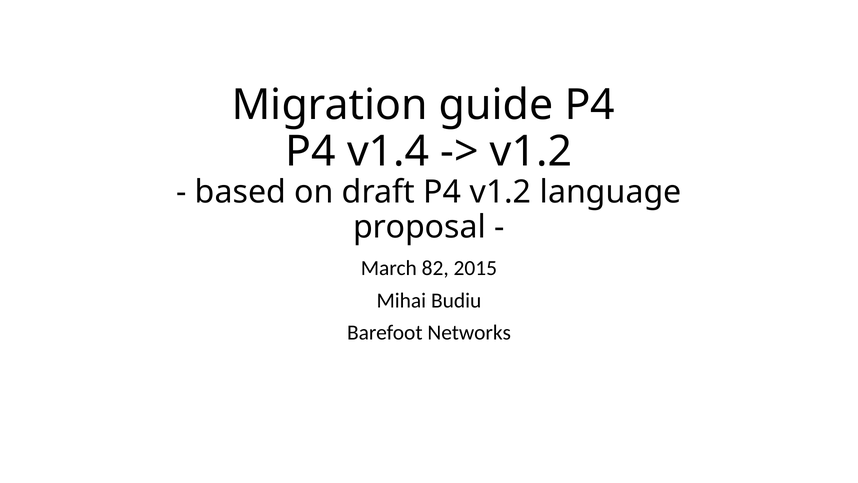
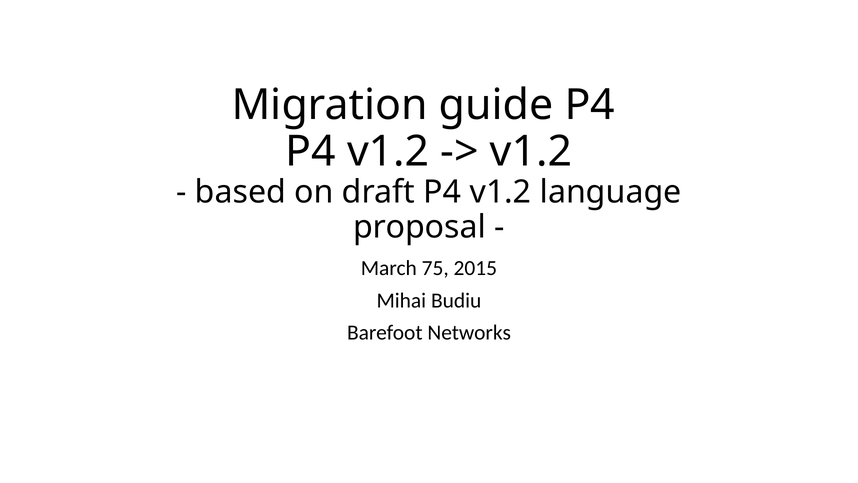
v1.4 at (388, 151): v1.4 -> v1.2
82: 82 -> 75
